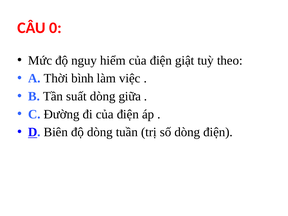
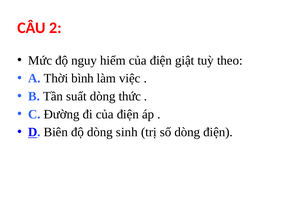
0: 0 -> 2
giữa: giữa -> thức
tuần: tuần -> sinh
